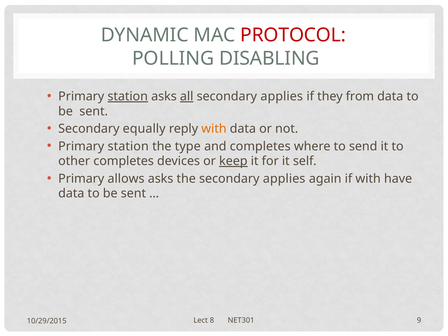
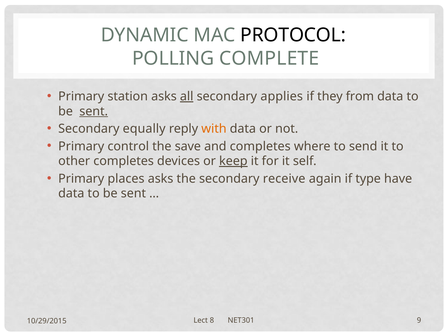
PROTOCOL colour: red -> black
DISABLING: DISABLING -> COMPLETE
station at (128, 96) underline: present -> none
sent at (94, 111) underline: none -> present
station at (128, 146): station -> control
type: type -> save
allows: allows -> places
the secondary applies: applies -> receive
if with: with -> type
